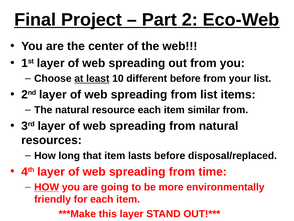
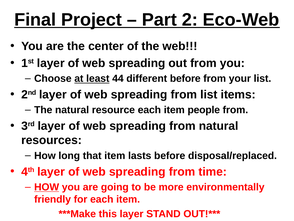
10: 10 -> 44
similar: similar -> people
